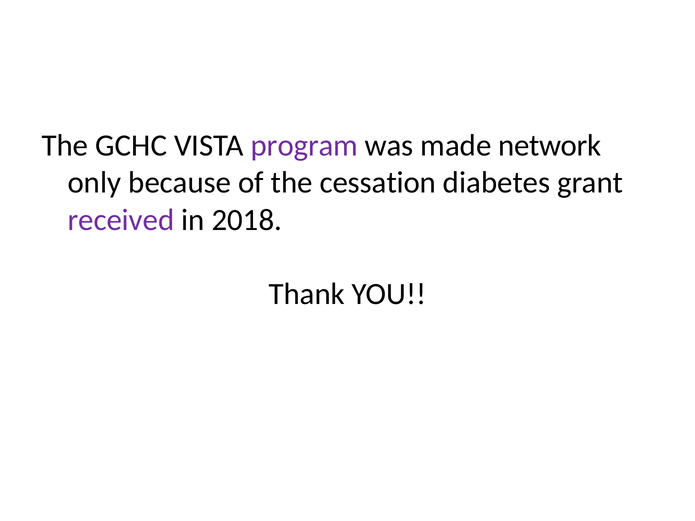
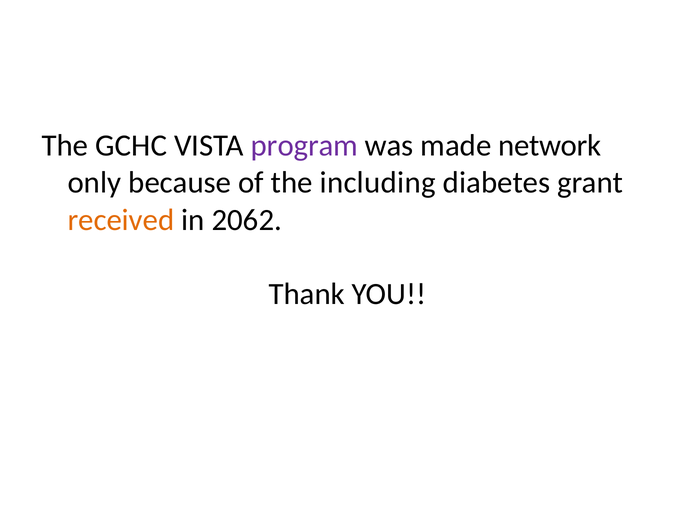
cessation: cessation -> including
received colour: purple -> orange
2018: 2018 -> 2062
